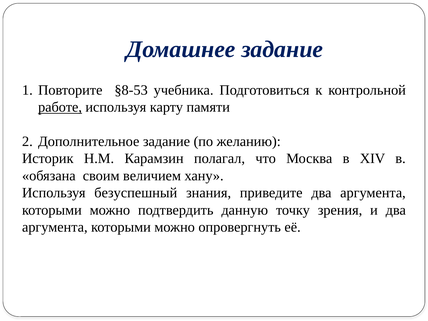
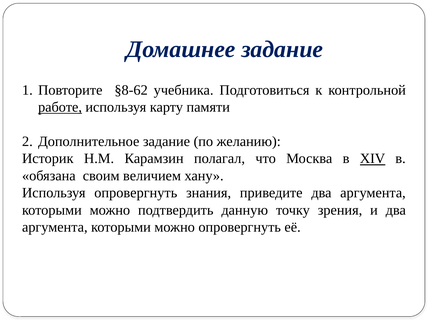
§8-53: §8-53 -> §8-62
XIV underline: none -> present
Используя безуспешный: безуспешный -> опровергнуть
